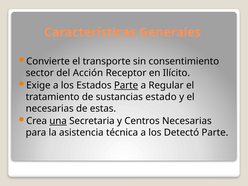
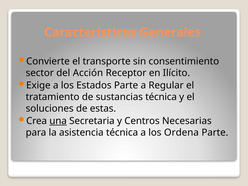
Parte at (126, 85) underline: present -> none
sustancias estado: estado -> técnica
necesarias at (50, 108): necesarias -> soluciones
Detectó: Detectó -> Ordena
